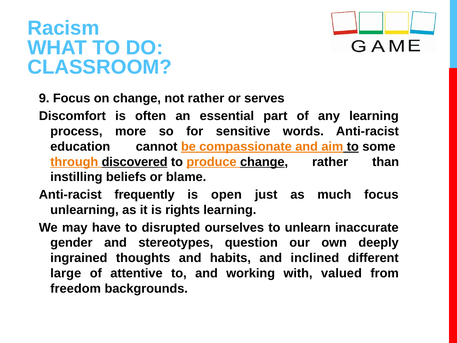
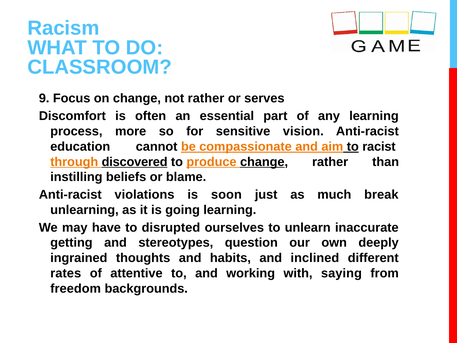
words: words -> vision
some: some -> racist
frequently: frequently -> violations
open: open -> soon
much focus: focus -> break
rights: rights -> going
gender: gender -> getting
large: large -> rates
valued: valued -> saying
